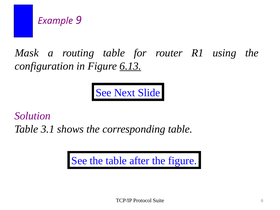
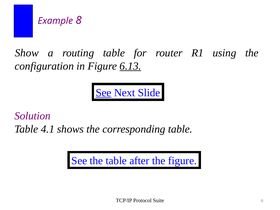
9: 9 -> 8
Mask: Mask -> Show
See at (103, 93) underline: none -> present
3.1: 3.1 -> 4.1
